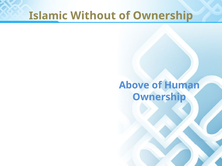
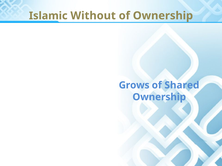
Above: Above -> Grows
Human: Human -> Shared
